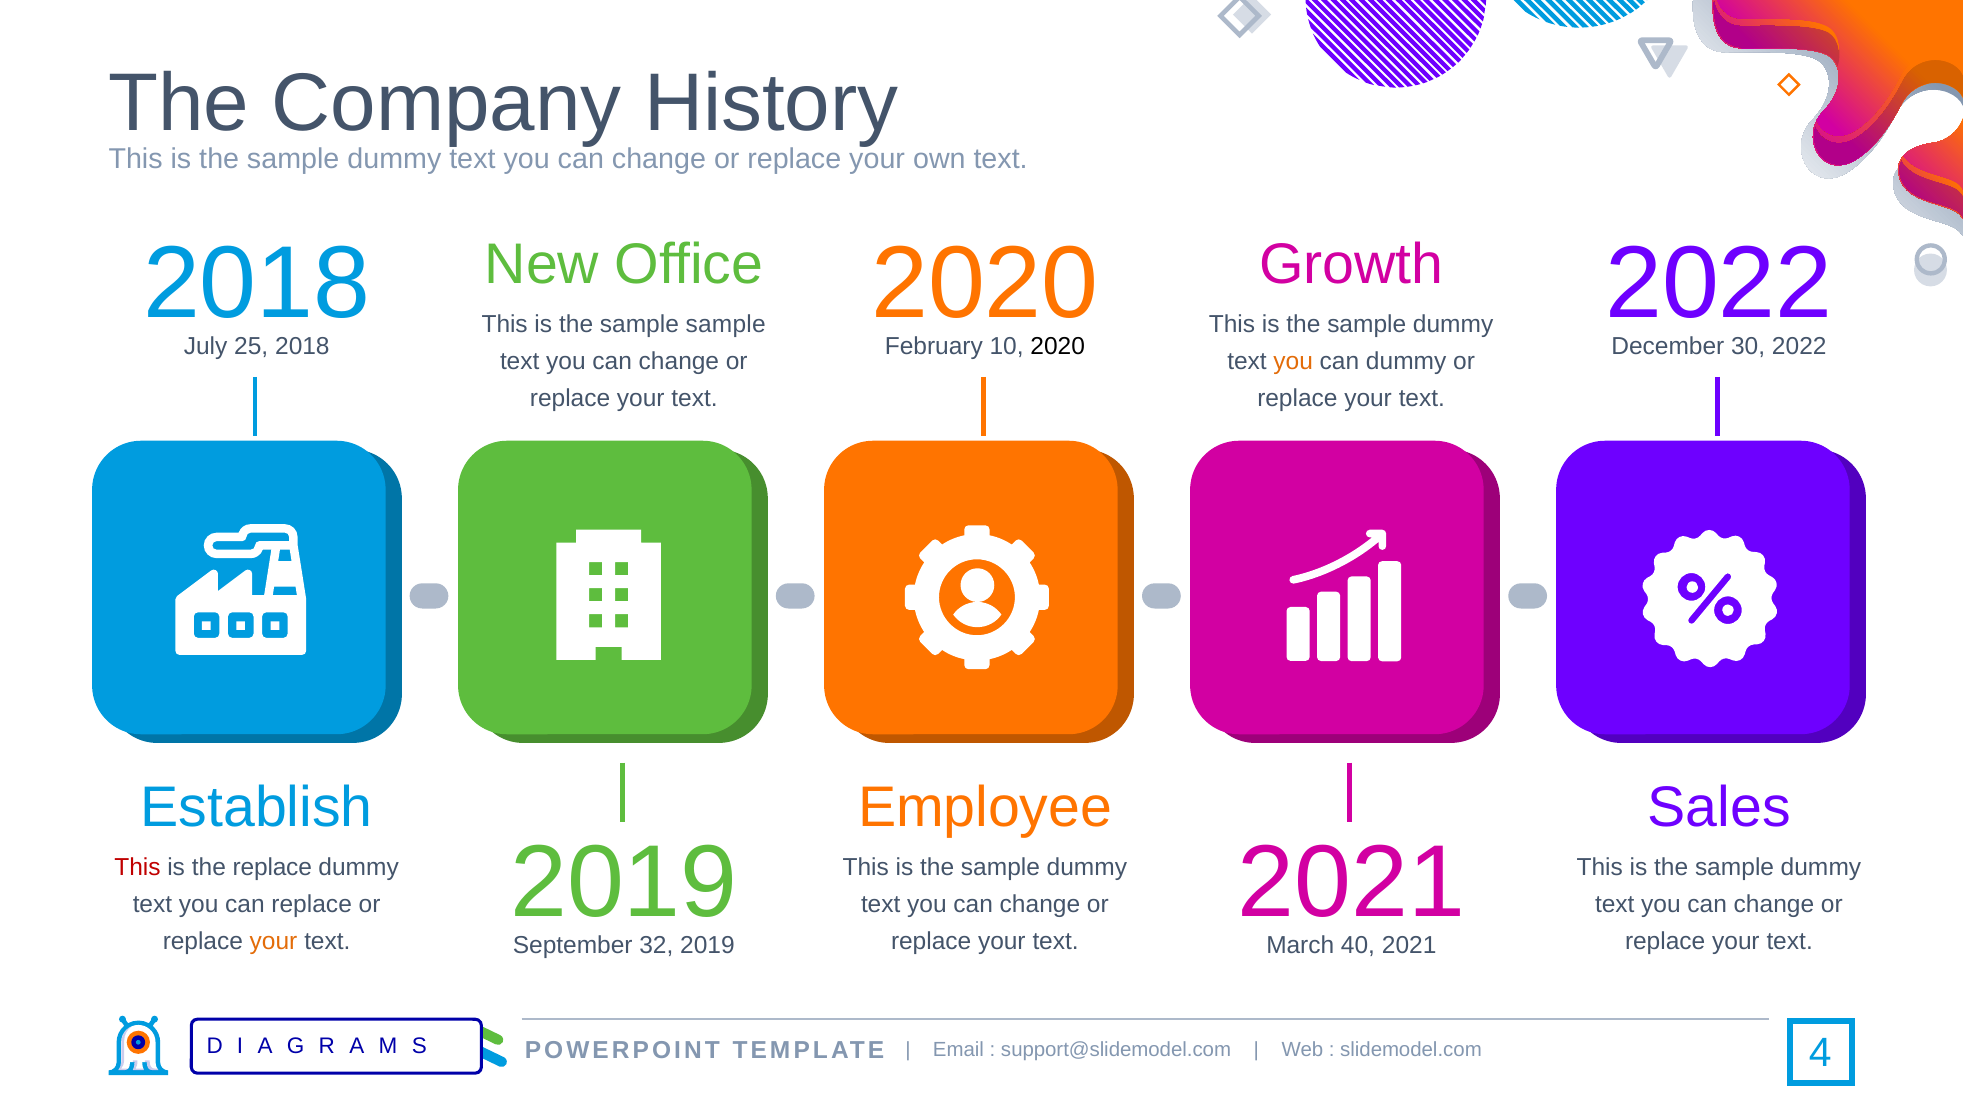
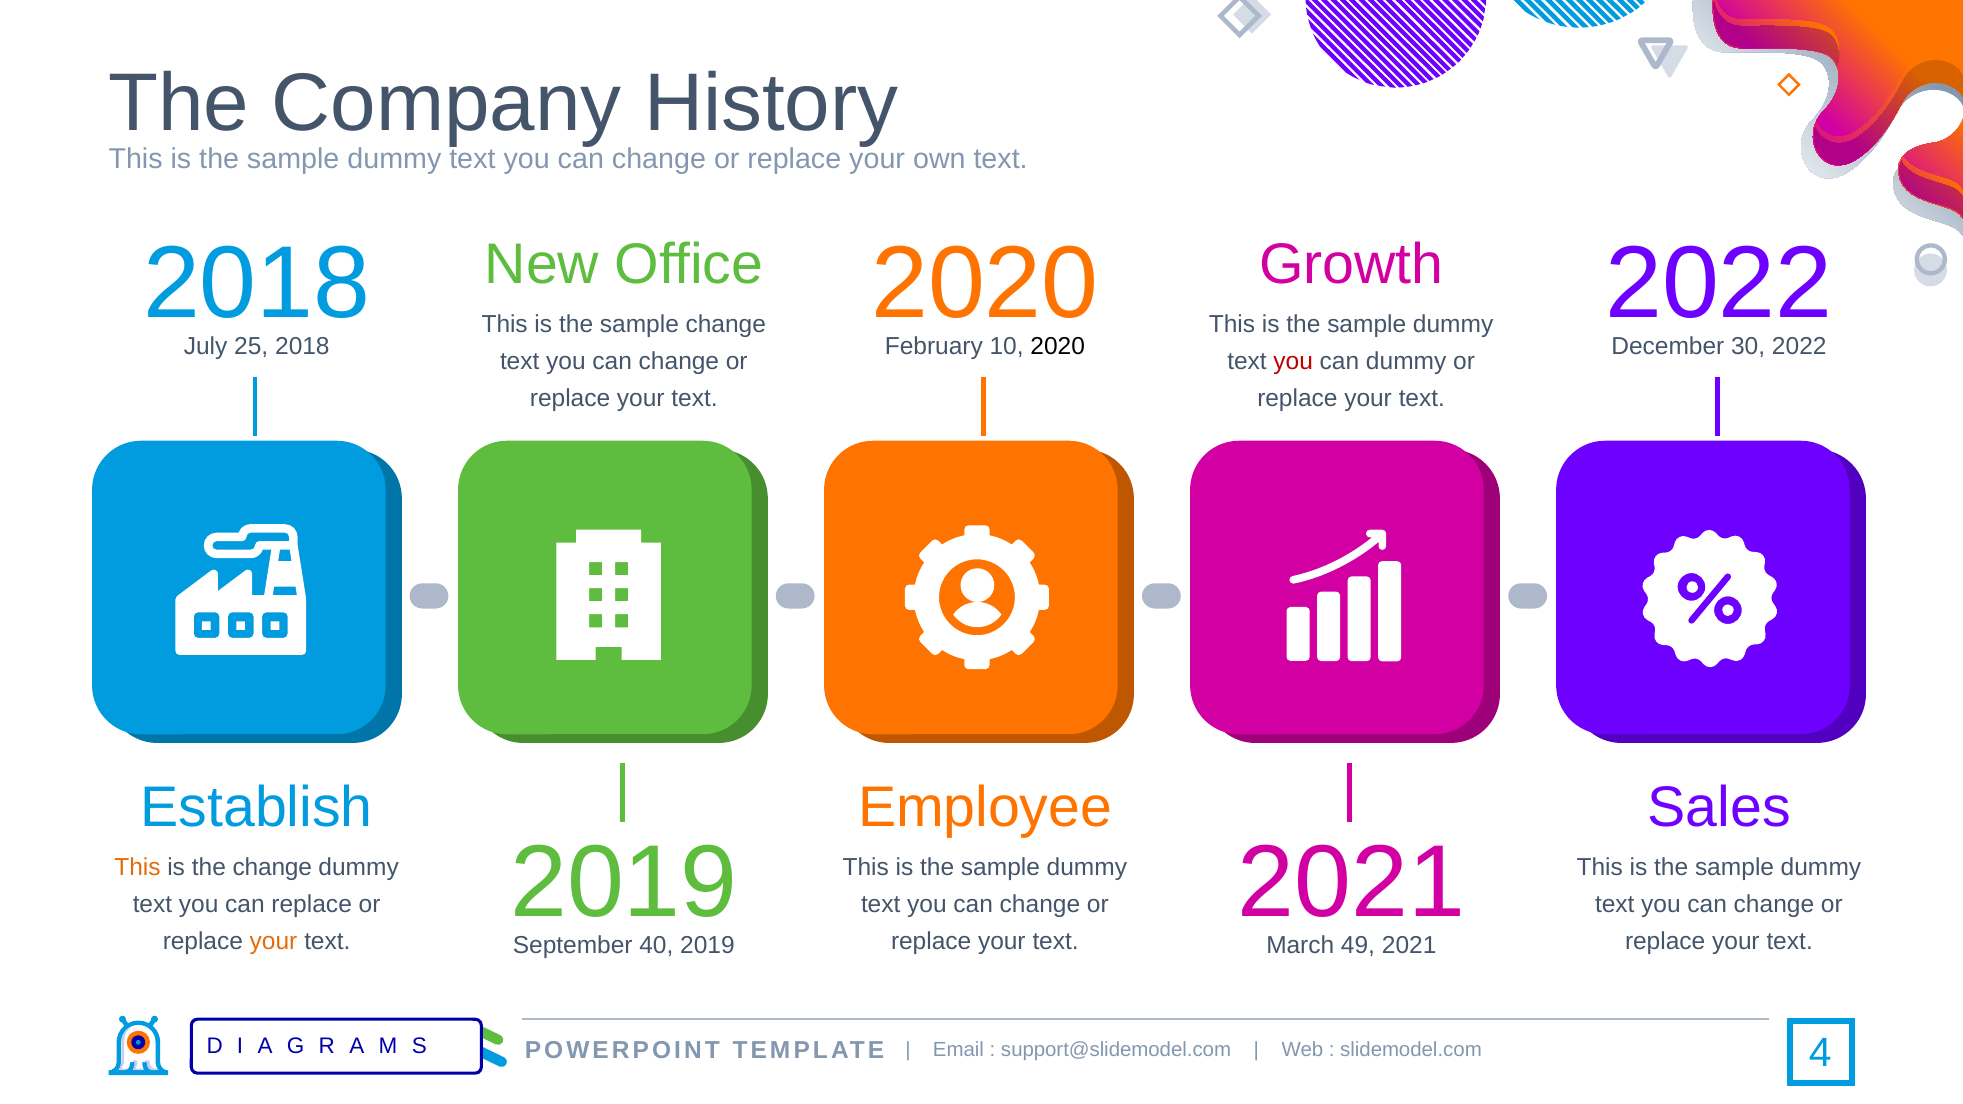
sample sample: sample -> change
you at (1293, 361) colour: orange -> red
This at (137, 868) colour: red -> orange
the replace: replace -> change
32: 32 -> 40
40: 40 -> 49
